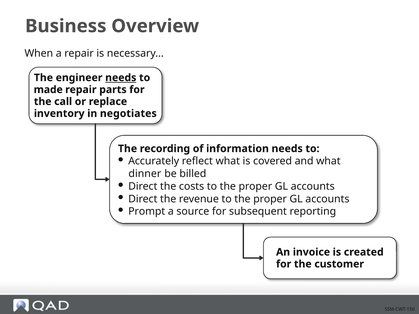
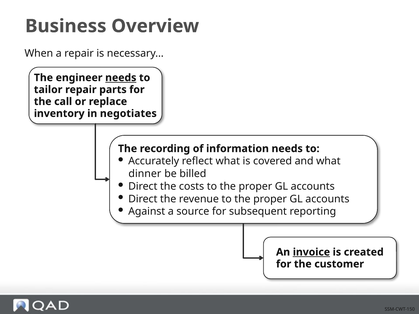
made: made -> tailor
Prompt: Prompt -> Against
invoice underline: none -> present
